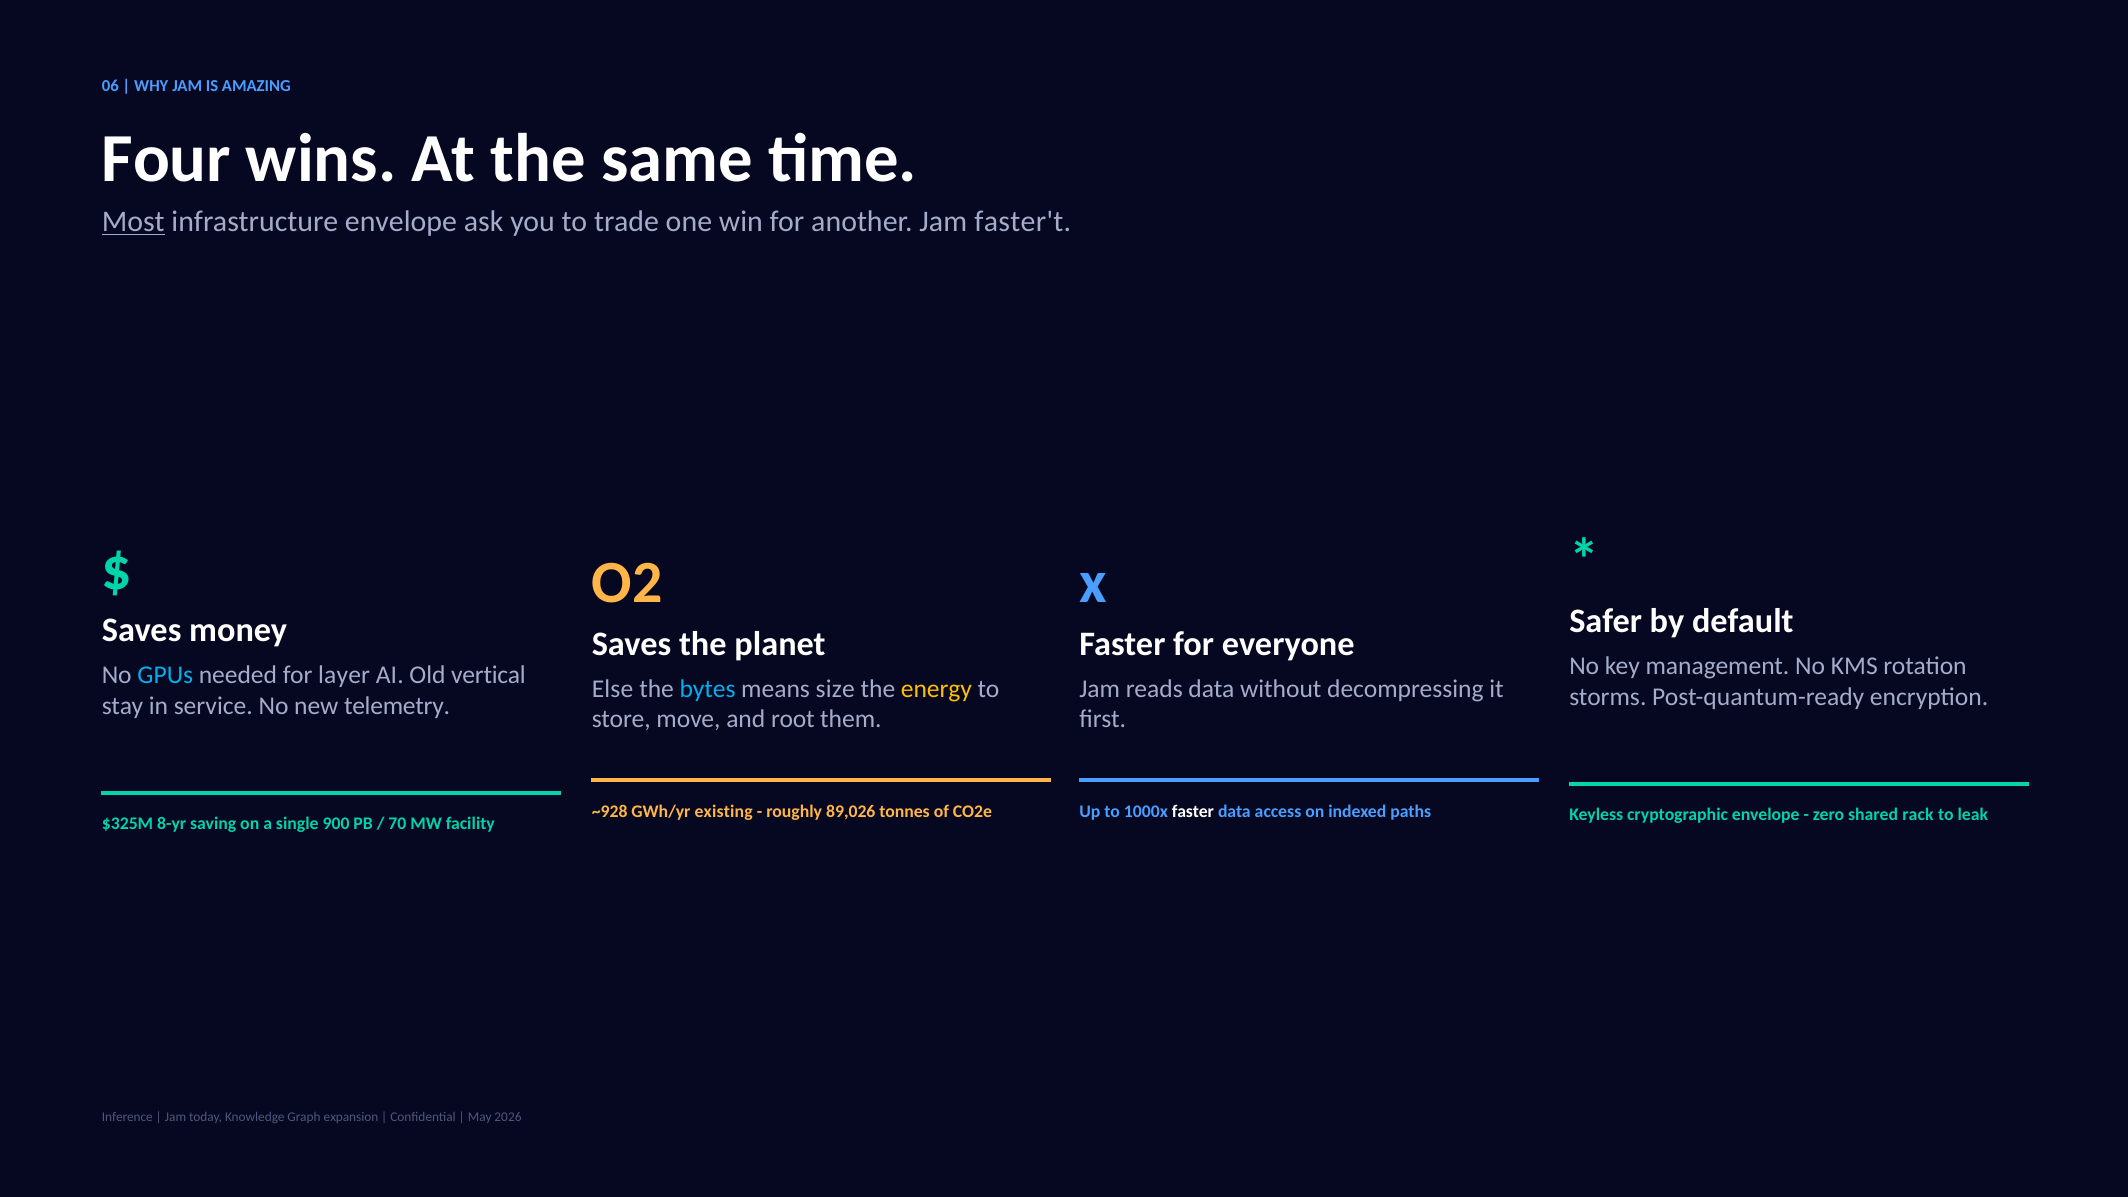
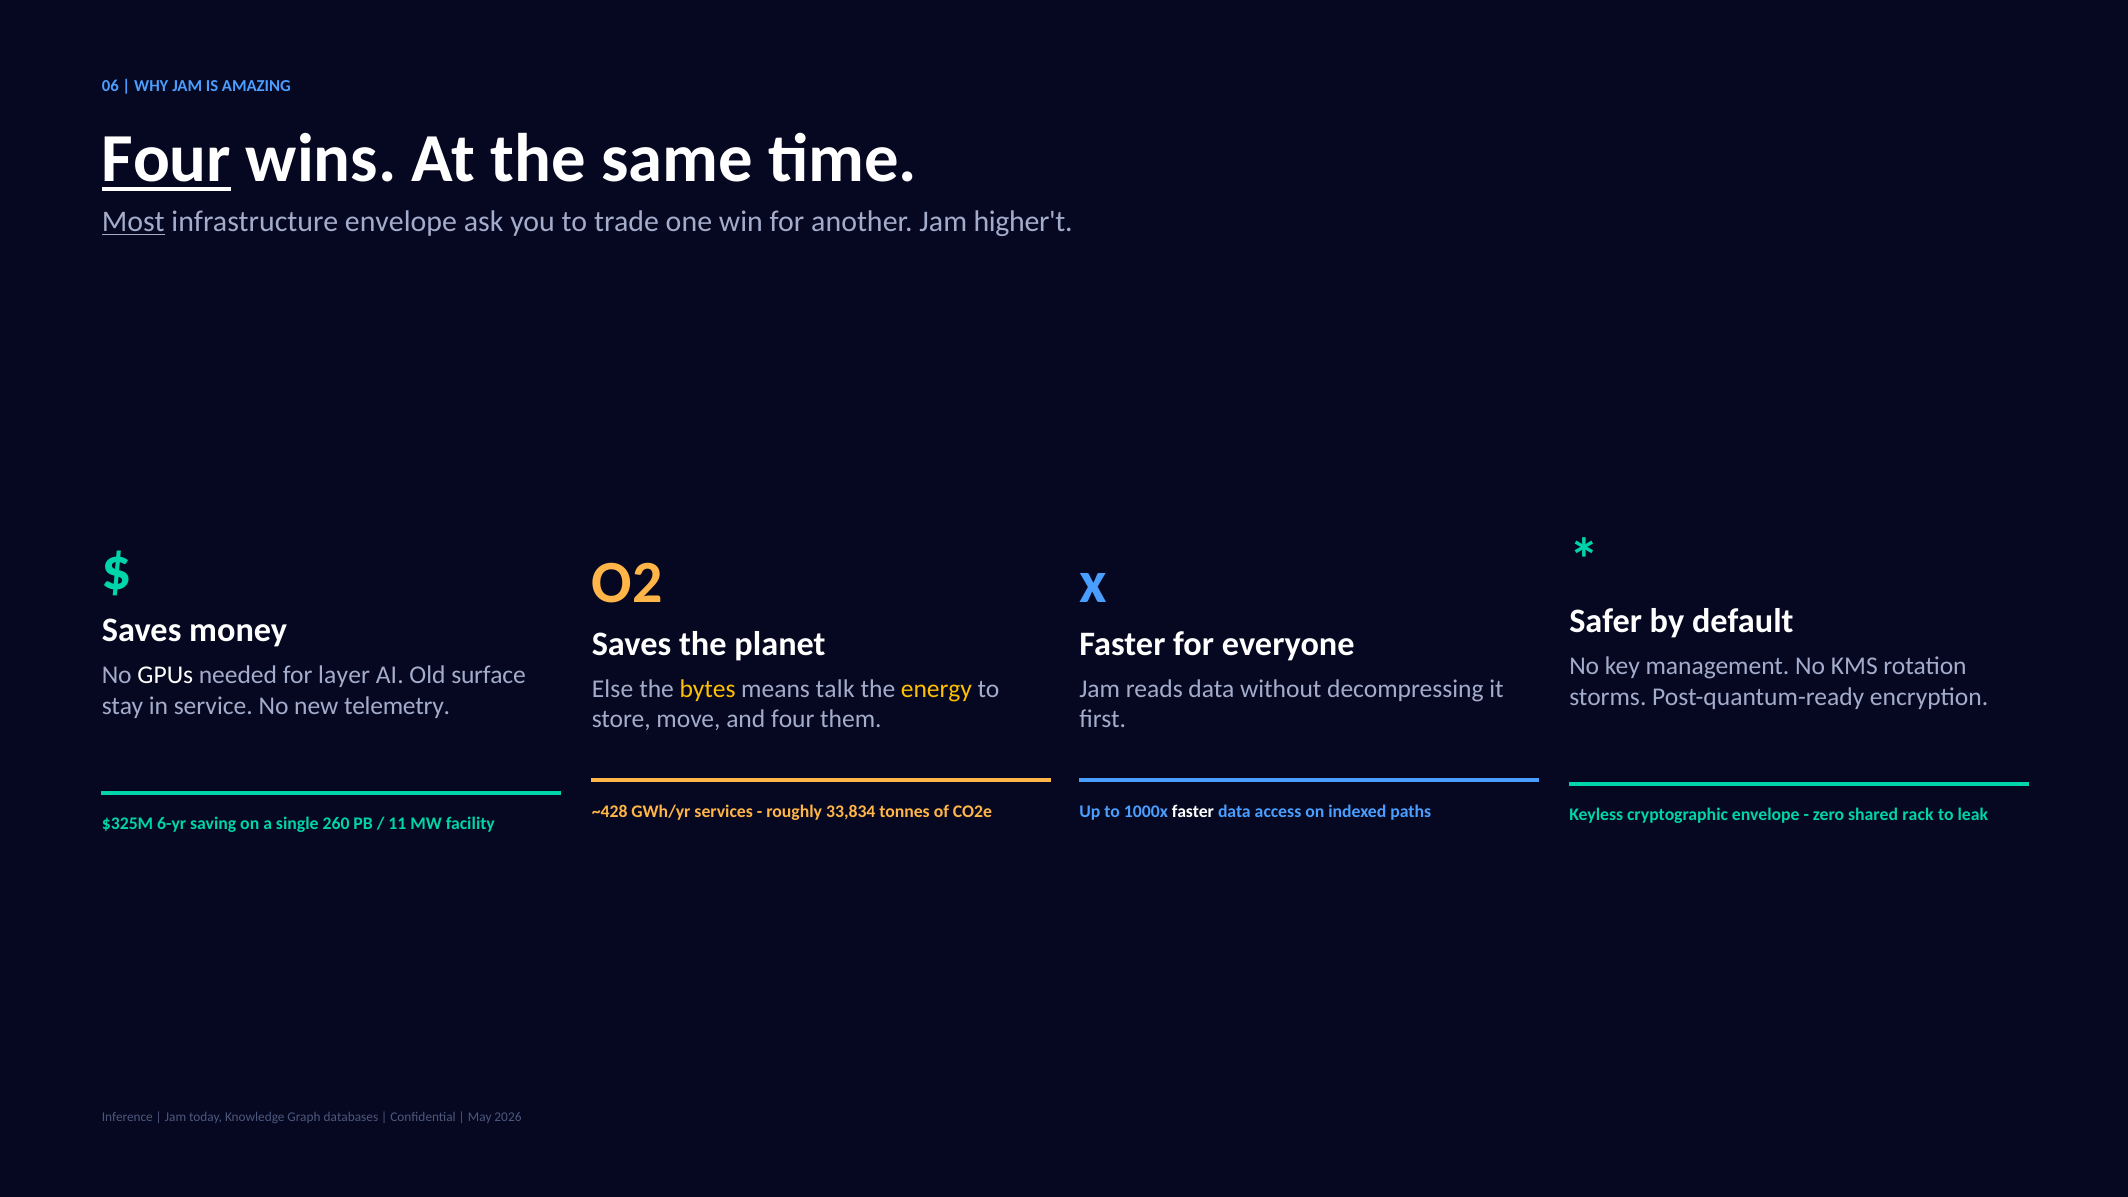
Four at (166, 159) underline: none -> present
faster't: faster't -> higher't
GPUs colour: light blue -> white
vertical: vertical -> surface
bytes colour: light blue -> yellow
size: size -> talk
and root: root -> four
~928: ~928 -> ~428
existing: existing -> services
89,026: 89,026 -> 33,834
8-yr: 8-yr -> 6-yr
900: 900 -> 260
70: 70 -> 11
expansion: expansion -> databases
